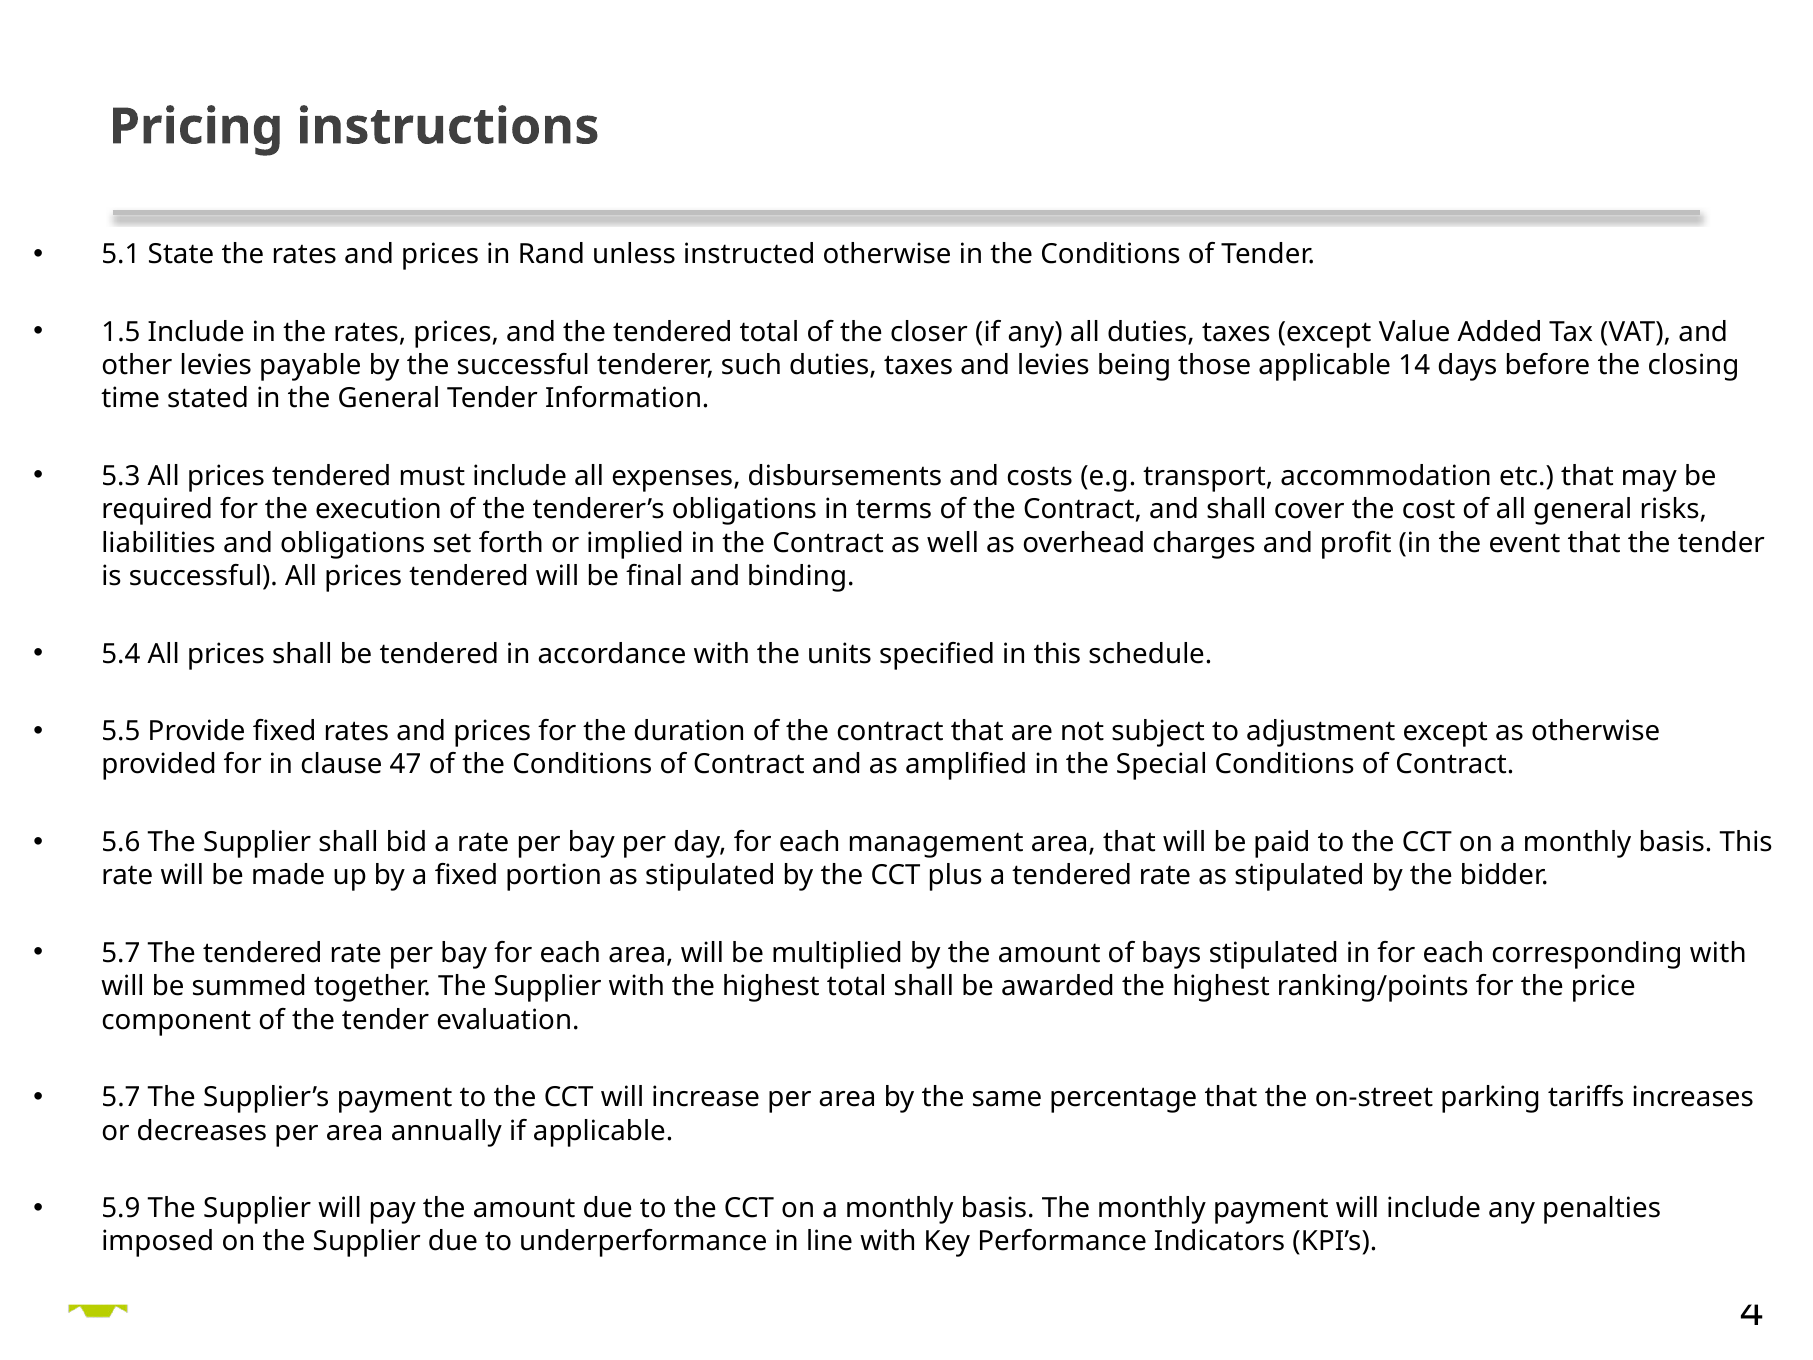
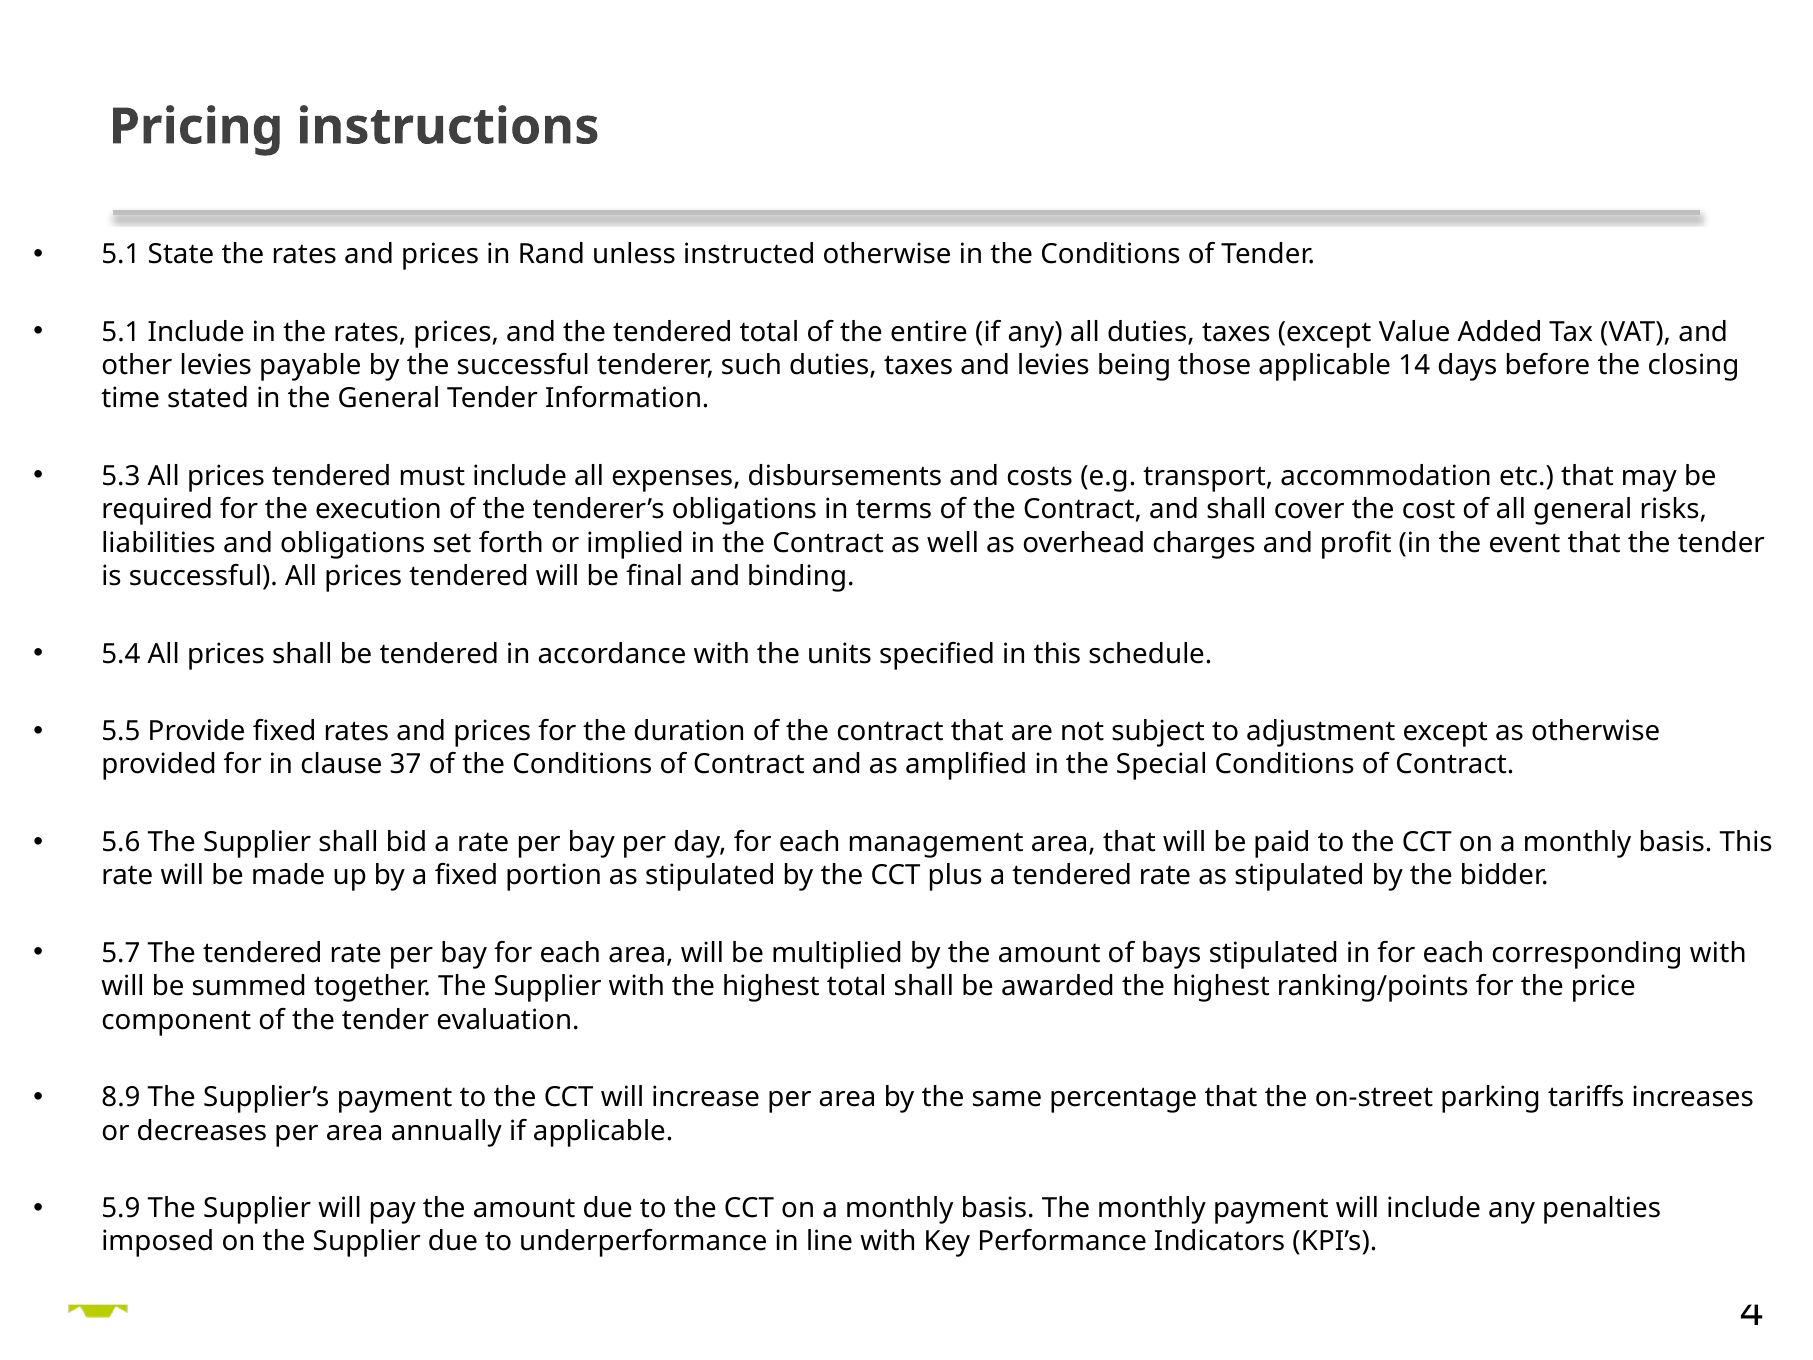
1.5 at (121, 332): 1.5 -> 5.1
closer: closer -> entire
47: 47 -> 37
5.7 at (121, 1097): 5.7 -> 8.9
